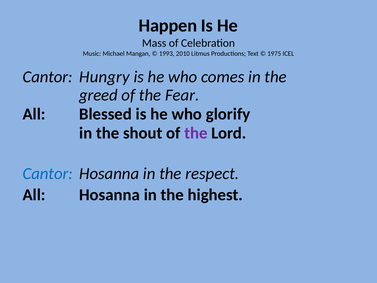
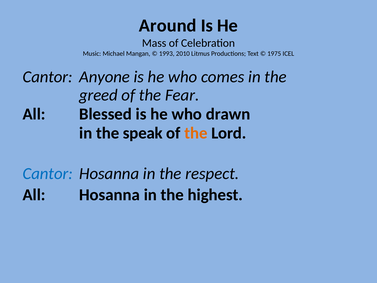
Happen: Happen -> Around
Hungry: Hungry -> Anyone
glorify: glorify -> drawn
shout: shout -> speak
the at (196, 133) colour: purple -> orange
